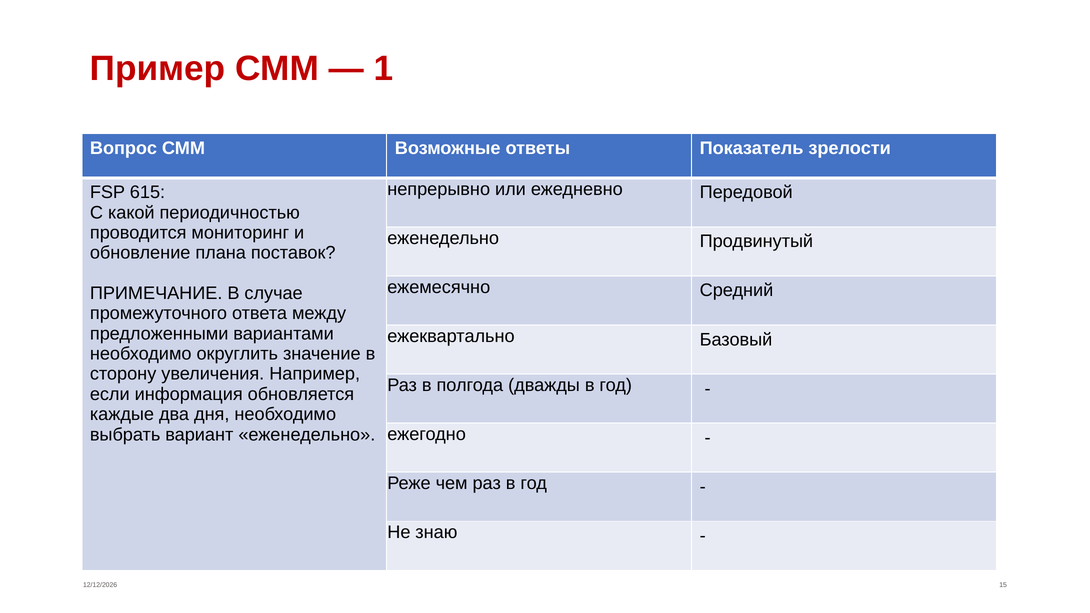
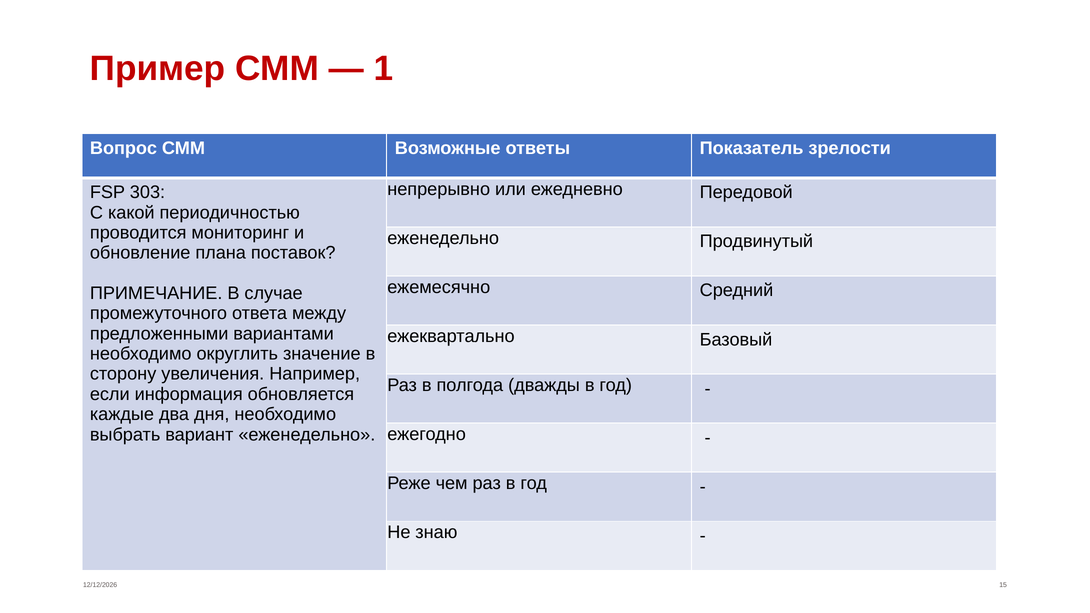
615: 615 -> 303
